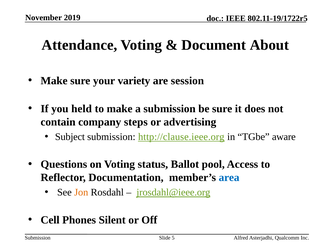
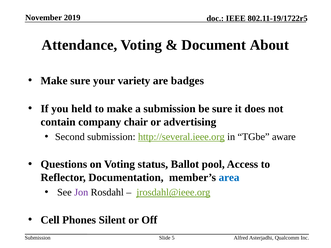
session: session -> badges
steps: steps -> chair
Subject: Subject -> Second
http://clause.ieee.org: http://clause.ieee.org -> http://several.ieee.org
Jon colour: orange -> purple
